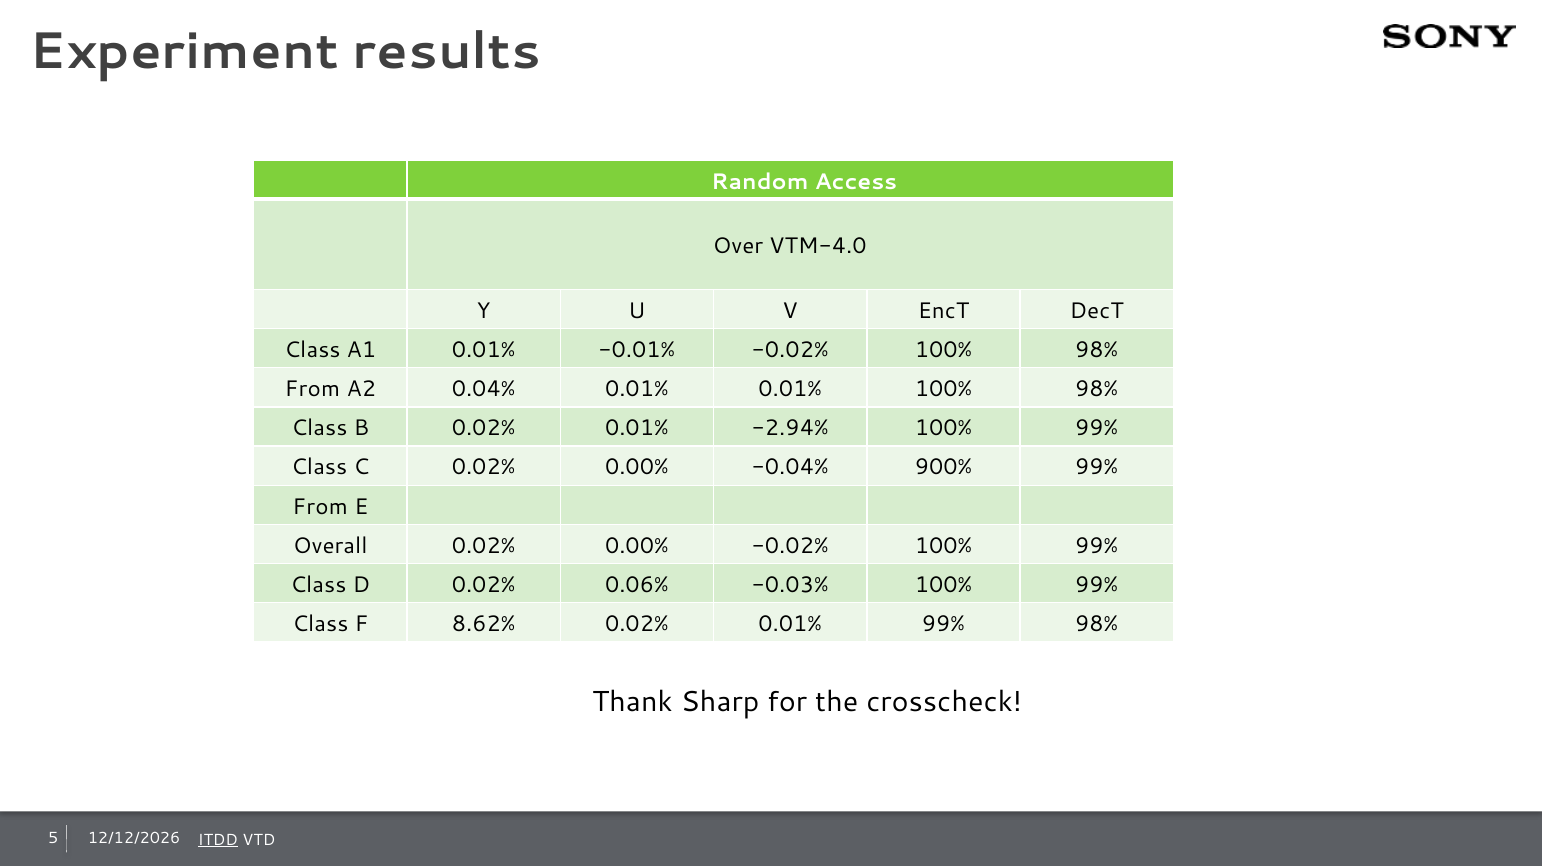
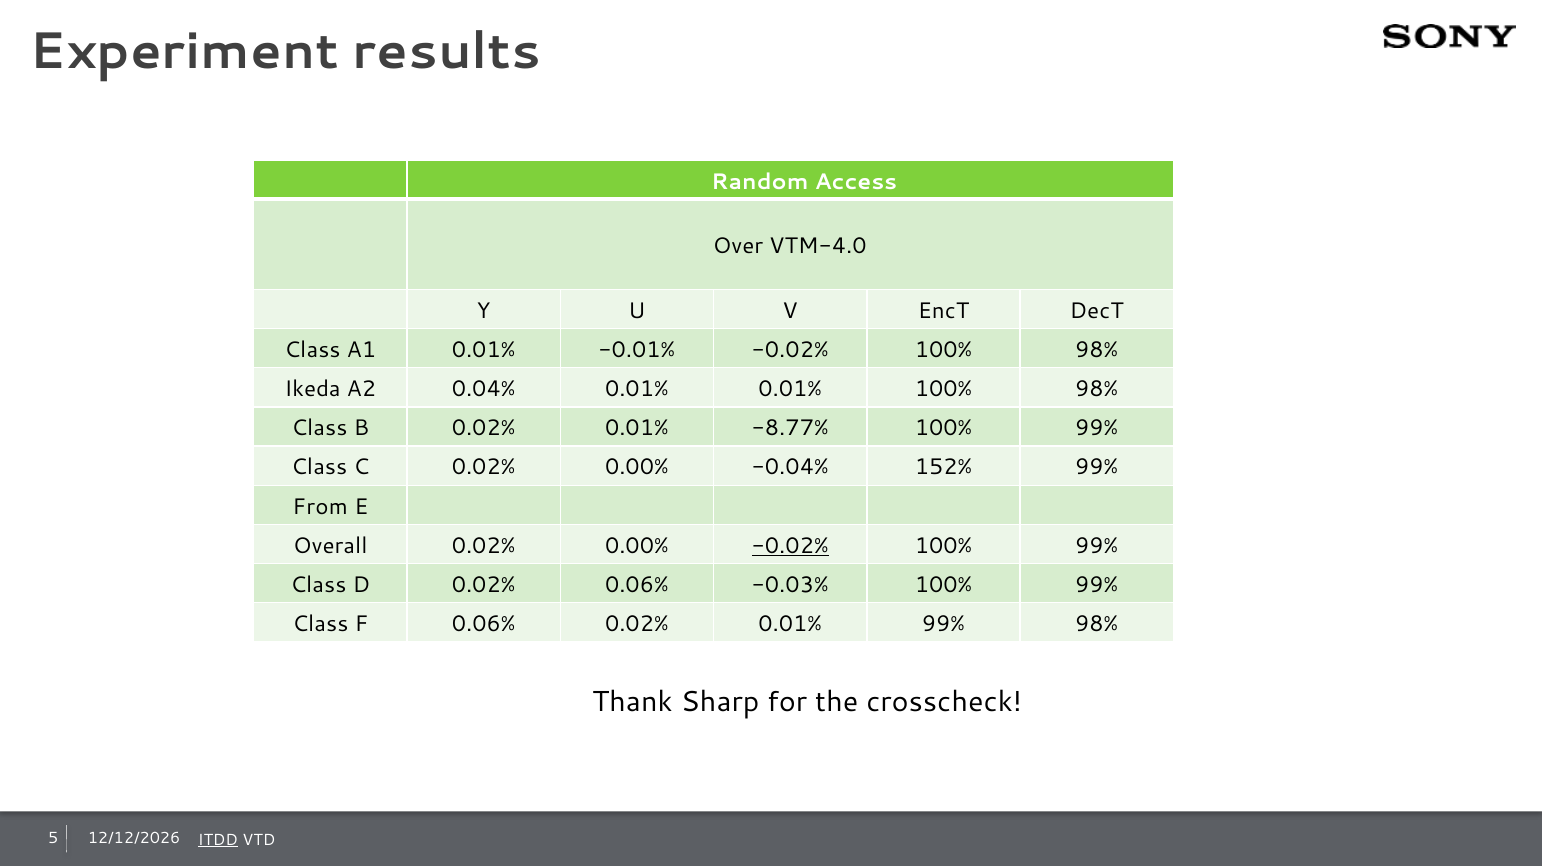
From at (312, 389): From -> Ikeda
-2.94%: -2.94% -> -8.77%
900%: 900% -> 152%
-0.02% at (790, 546) underline: none -> present
F 8.62%: 8.62% -> 0.06%
